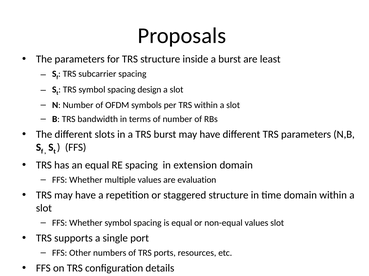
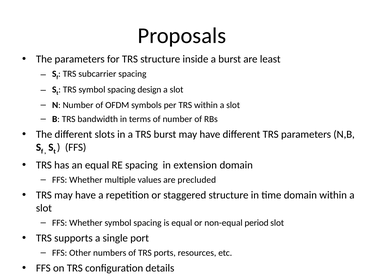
evaluation: evaluation -> precluded
non-equal values: values -> period
